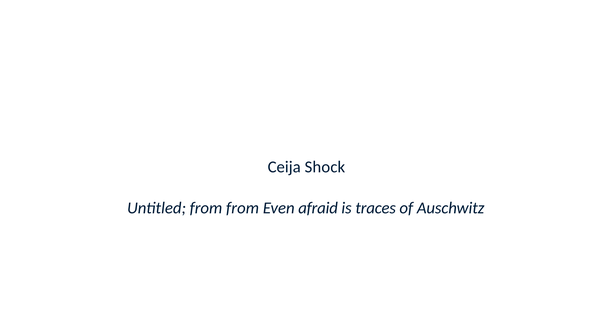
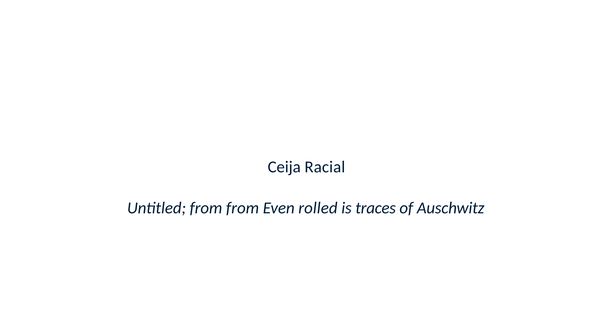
Shock: Shock -> Racial
afraid: afraid -> rolled
